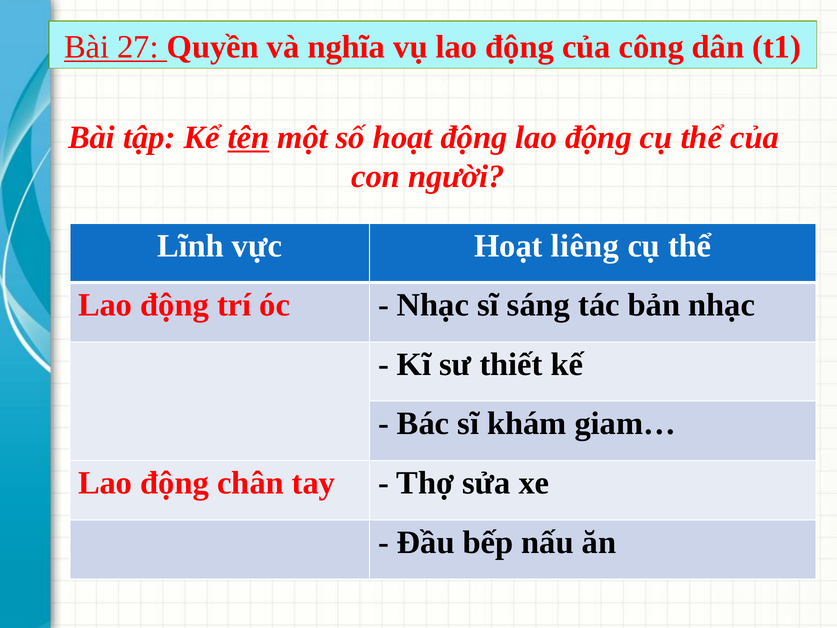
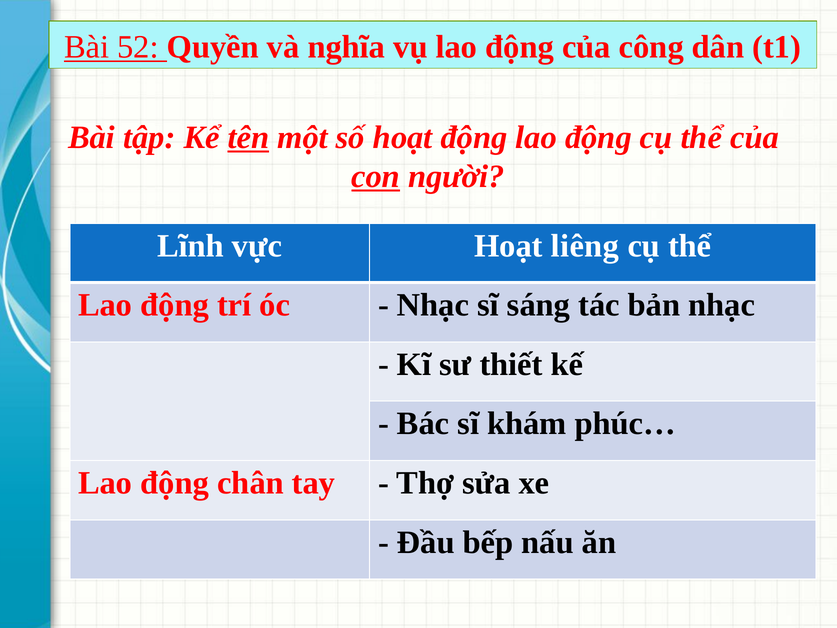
27: 27 -> 52
con underline: none -> present
giam…: giam… -> phúc…
